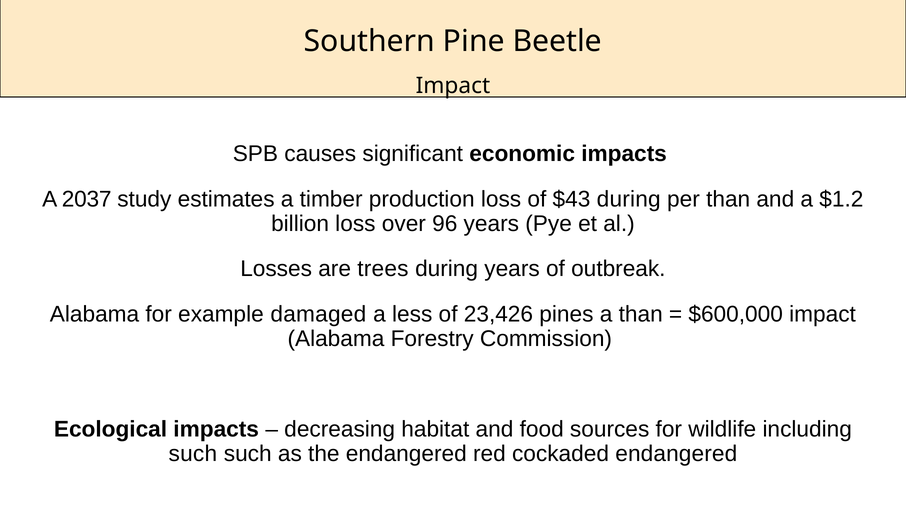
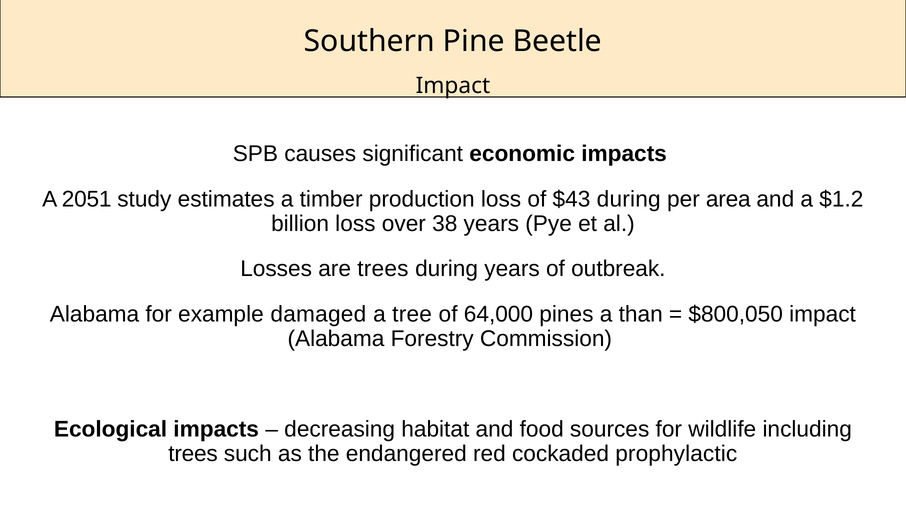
2037: 2037 -> 2051
per than: than -> area
96: 96 -> 38
less: less -> tree
23,426: 23,426 -> 64,000
$600,000: $600,000 -> $800,050
such at (193, 453): such -> trees
cockaded endangered: endangered -> prophylactic
